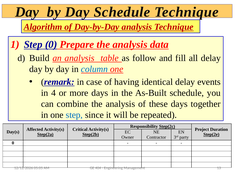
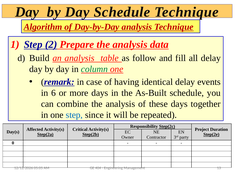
Step 0: 0 -> 2
column colour: blue -> green
4: 4 -> 6
